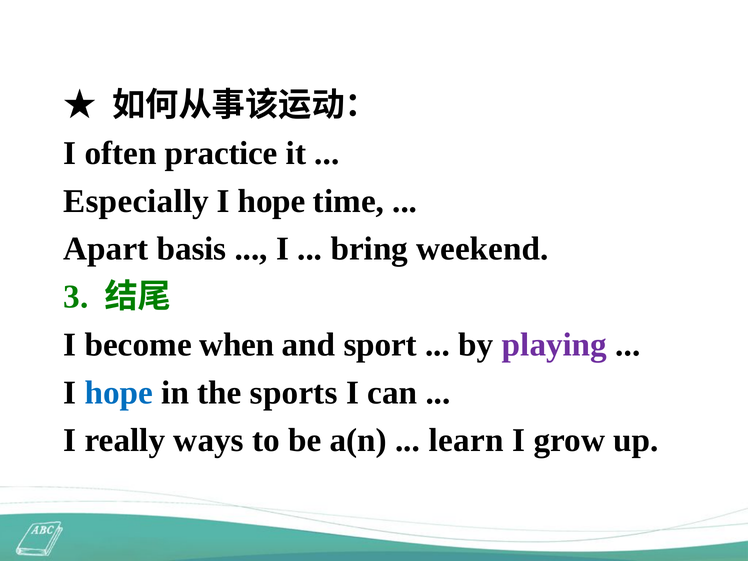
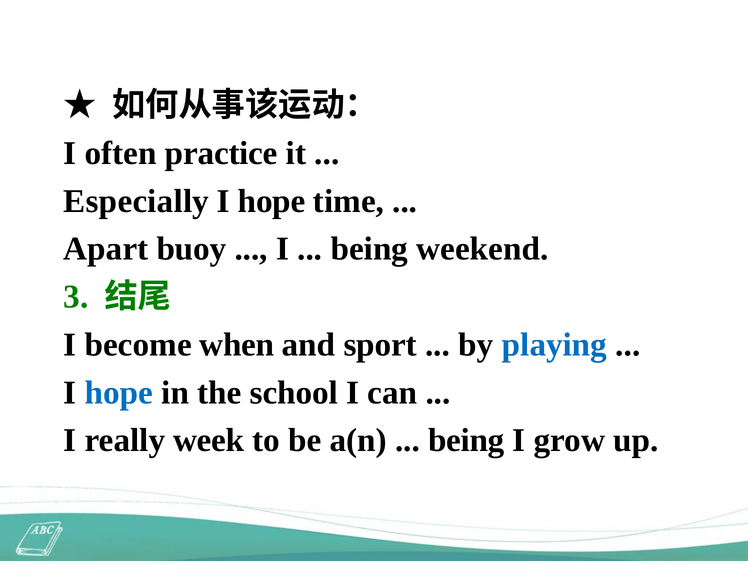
basis: basis -> buoy
bring at (369, 249): bring -> being
playing colour: purple -> blue
sports: sports -> school
ways: ways -> week
learn at (466, 441): learn -> being
